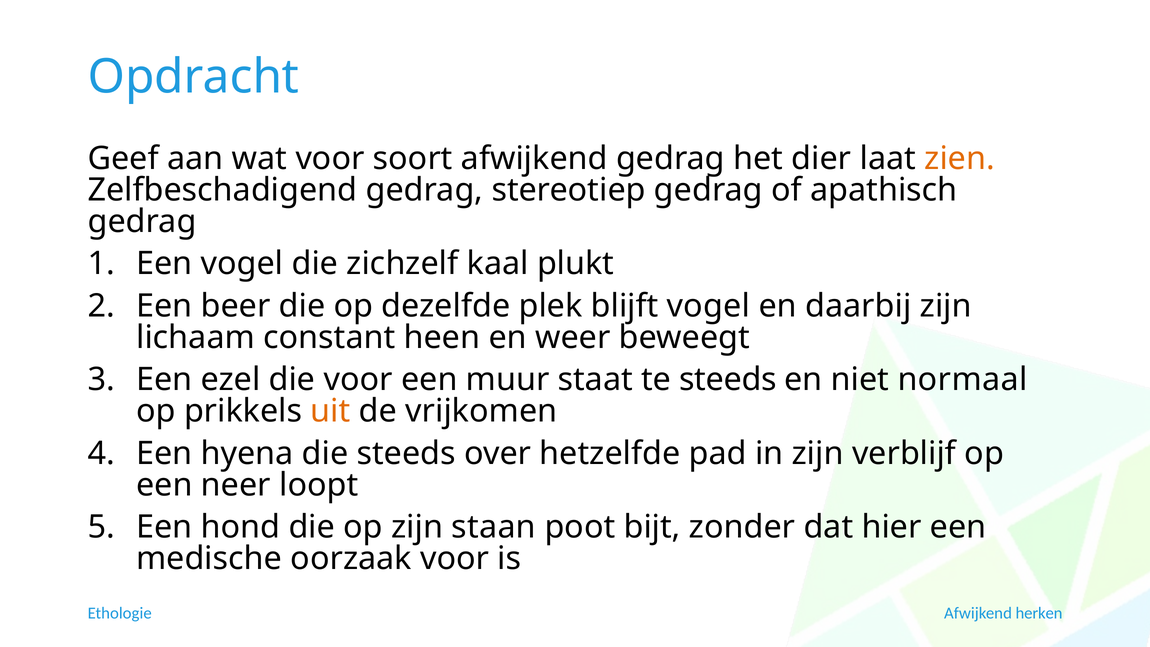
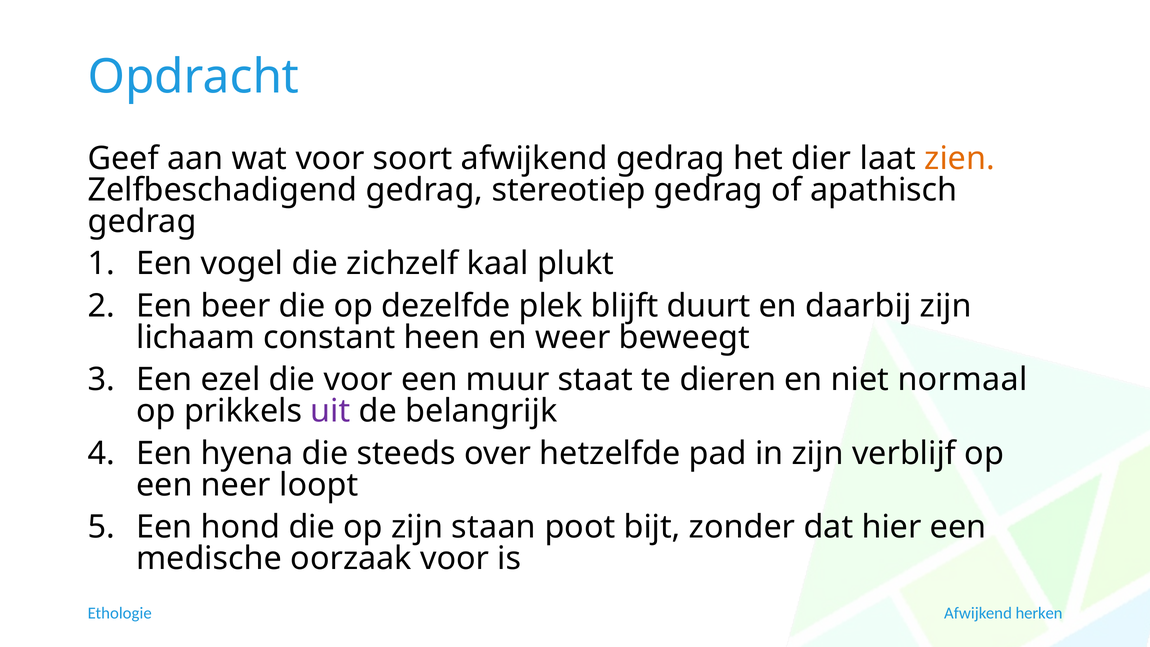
blijft vogel: vogel -> duurt
te steeds: steeds -> dieren
uit colour: orange -> purple
vrijkomen: vrijkomen -> belangrijk
